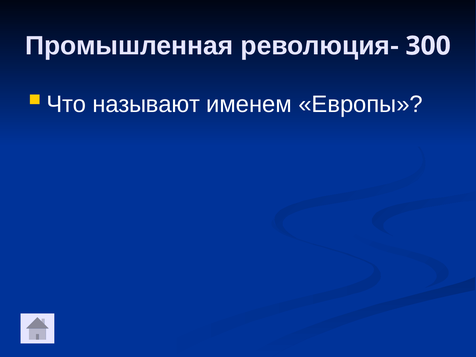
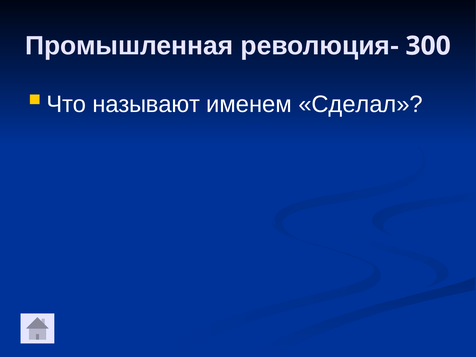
Европы: Европы -> Сделал
